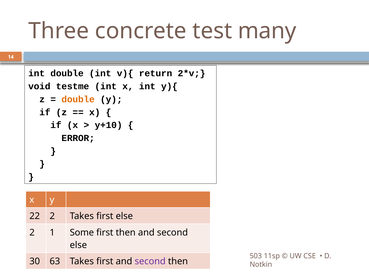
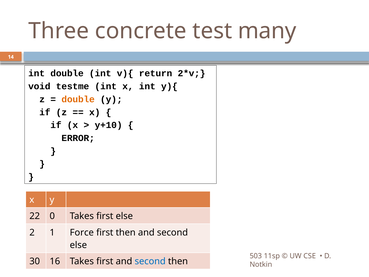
22 2: 2 -> 0
Some: Some -> Force
63: 63 -> 16
second at (150, 261) colour: purple -> blue
